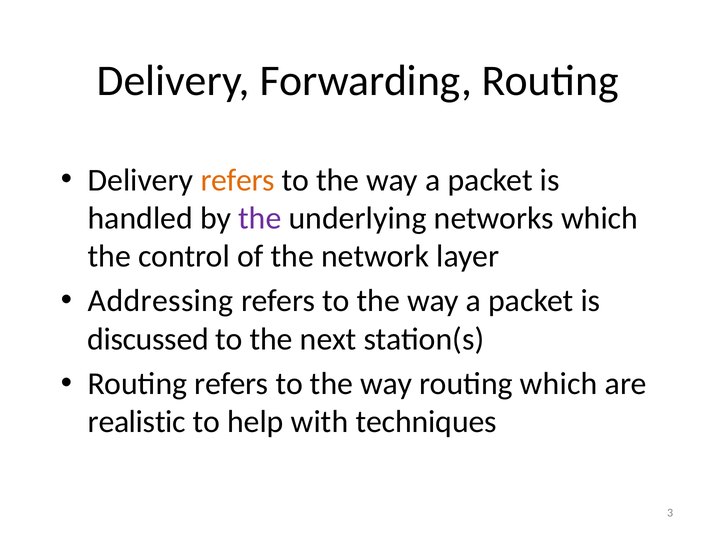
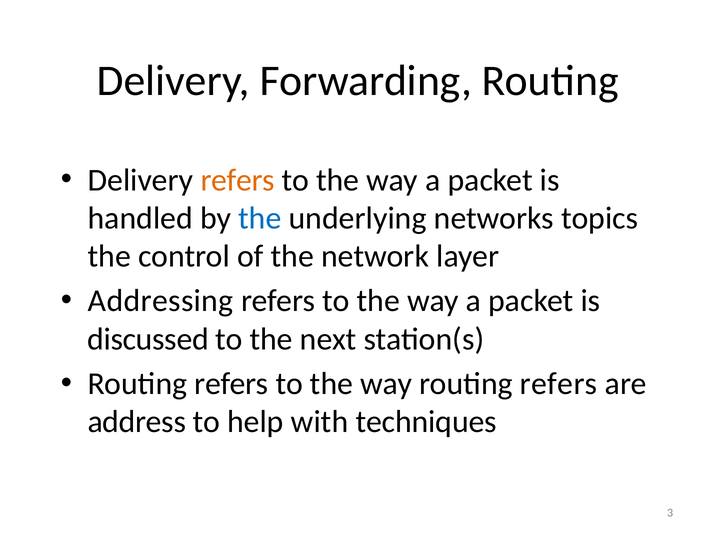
the at (260, 218) colour: purple -> blue
networks which: which -> topics
way routing which: which -> refers
realistic: realistic -> address
